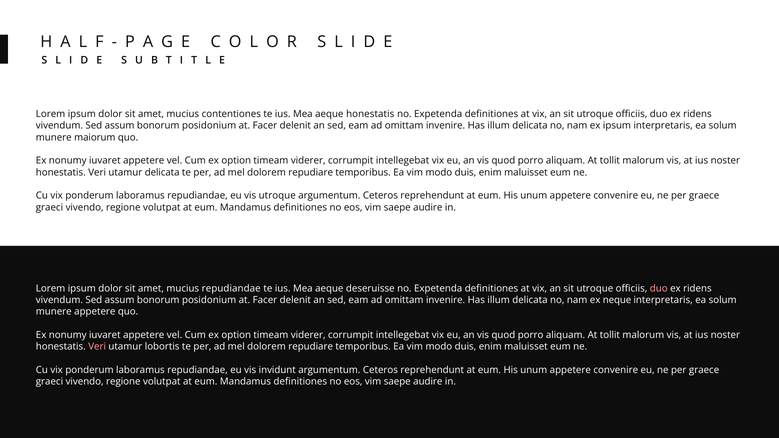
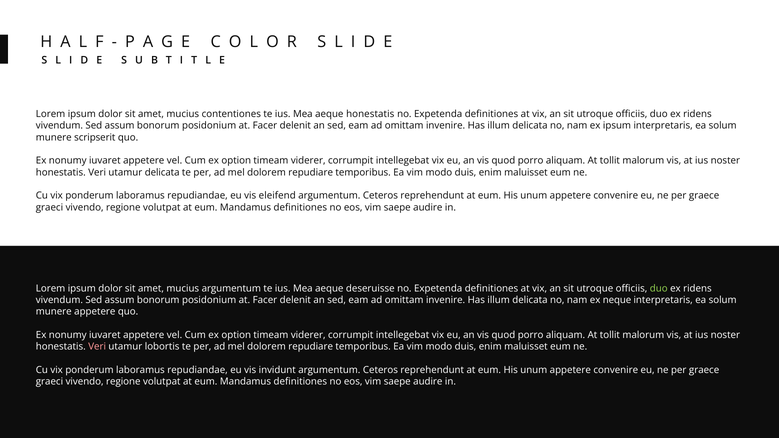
maiorum: maiorum -> scripserit
vis utroque: utroque -> eleifend
mucius repudiandae: repudiandae -> argumentum
duo at (659, 288) colour: pink -> light green
